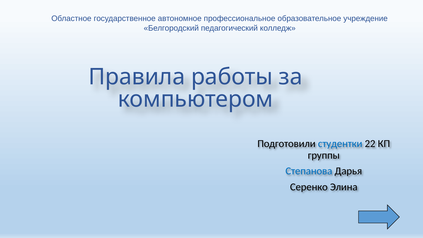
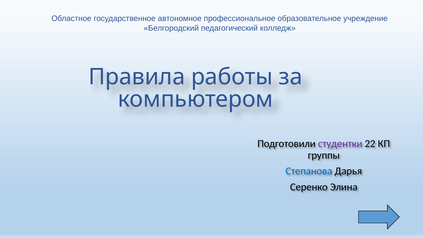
студентки colour: blue -> purple
